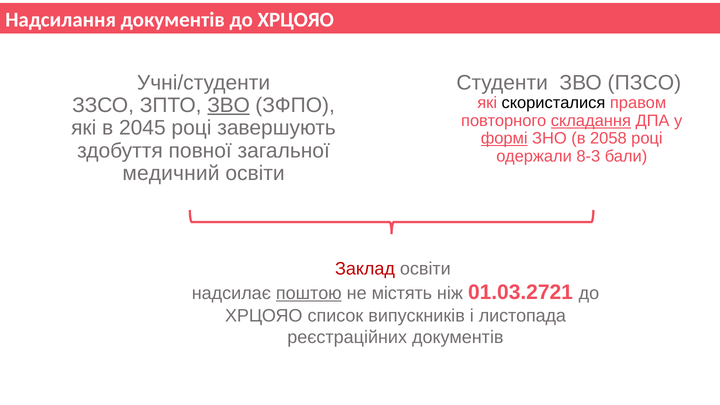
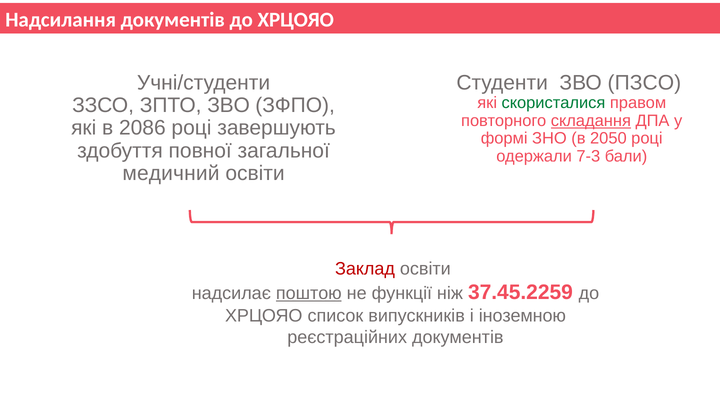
скористалися colour: black -> green
ЗВО at (229, 105) underline: present -> none
2045: 2045 -> 2086
формі underline: present -> none
2058: 2058 -> 2050
8-3: 8-3 -> 7-3
містять: містять -> функції
01.03.2721: 01.03.2721 -> 37.45.2259
листопада: листопада -> іноземною
